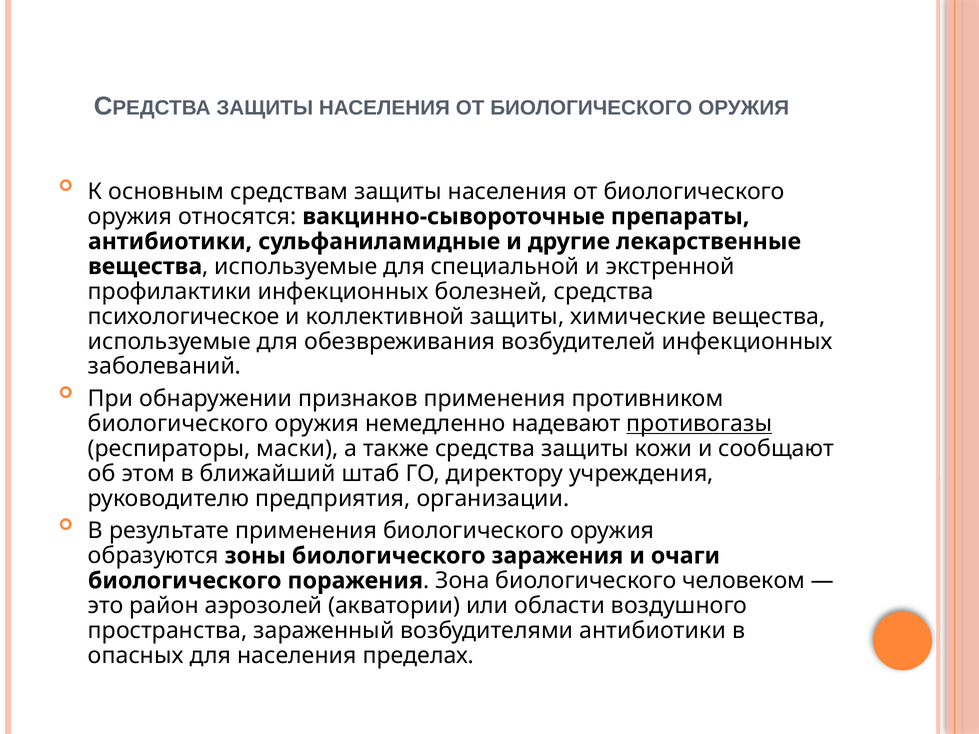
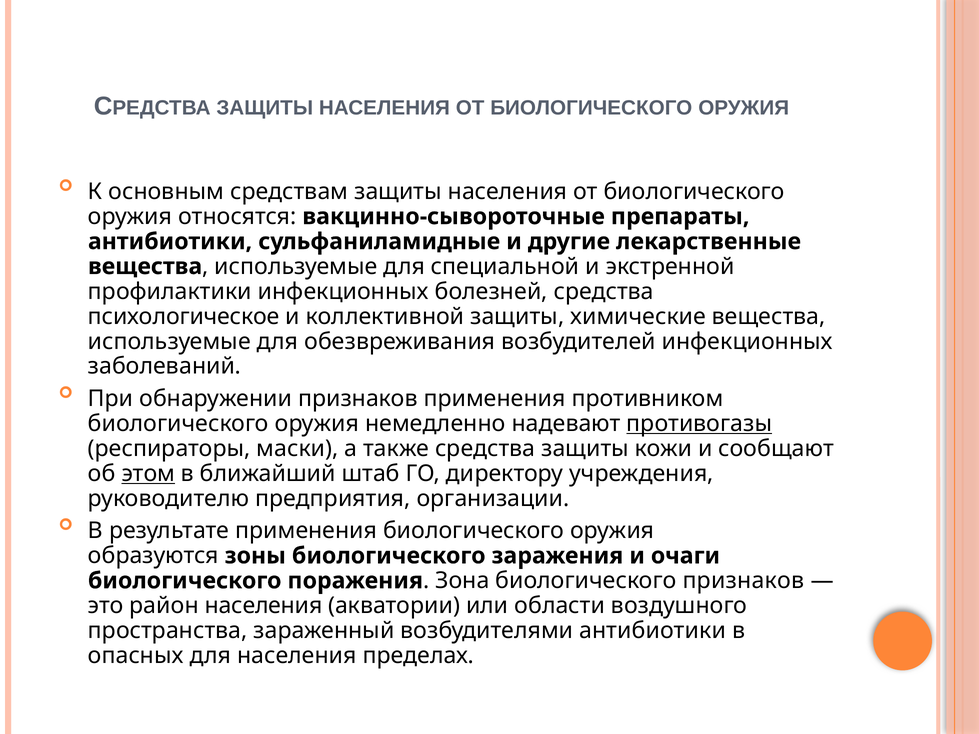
этом underline: none -> present
биологического человеком: человеком -> признаков
район аэрозолей: аэрозолей -> населения
